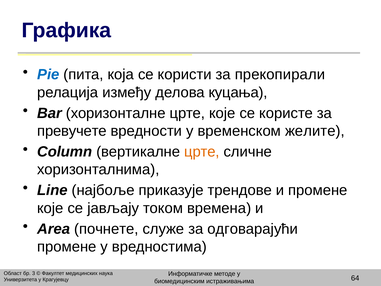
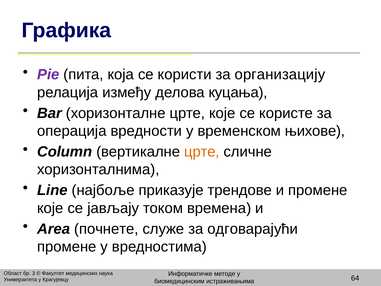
Pie colour: blue -> purple
прекопирали: прекопирали -> организацију
превучете: превучете -> операција
желите: желите -> њихове
